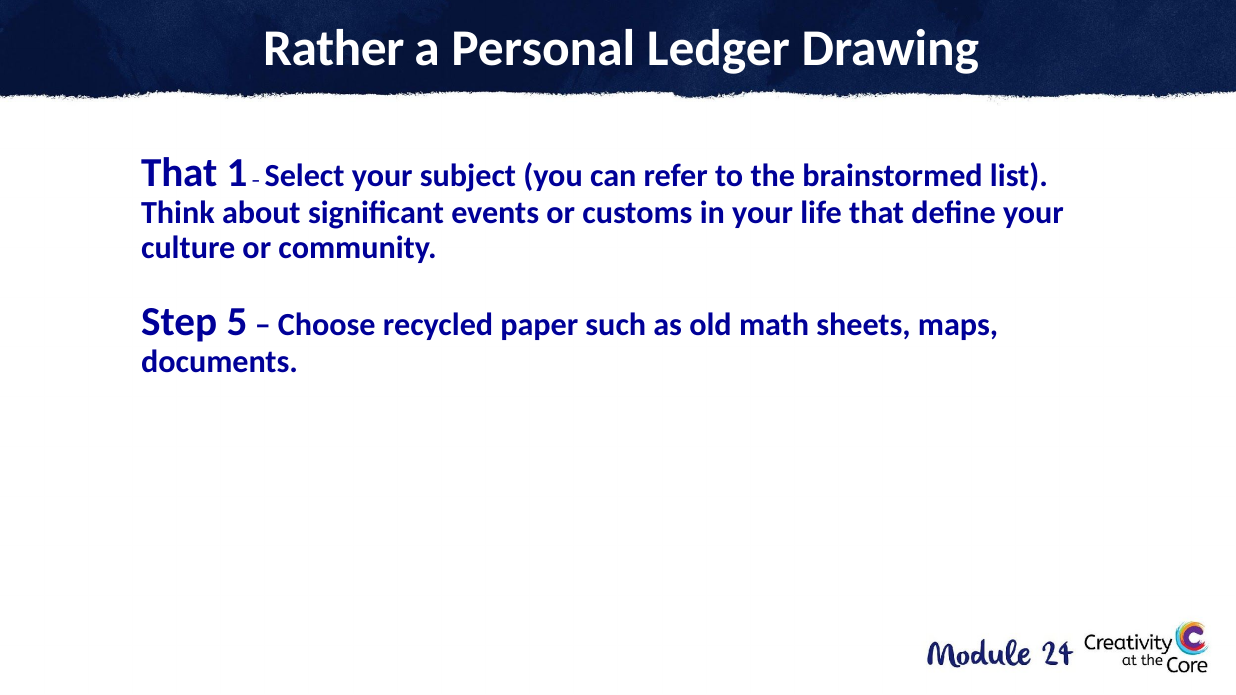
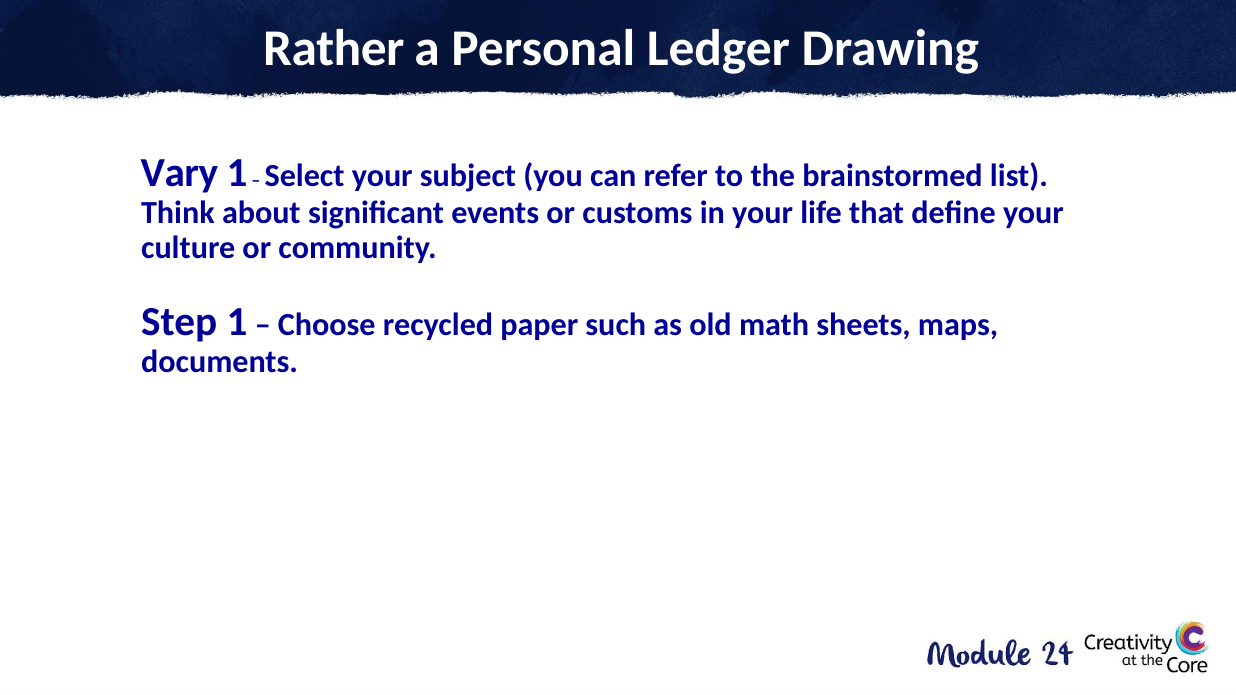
That at (179, 173): That -> Vary
Step 5: 5 -> 1
